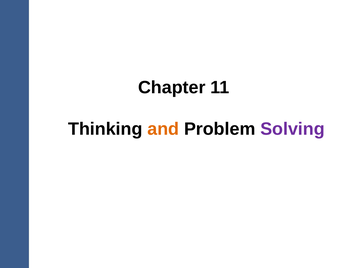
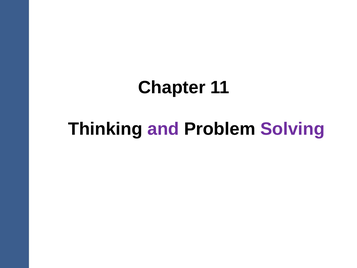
and colour: orange -> purple
